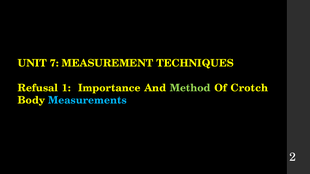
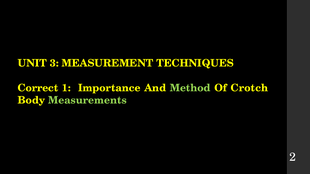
7: 7 -> 3
Refusal: Refusal -> Correct
Measurements colour: light blue -> light green
